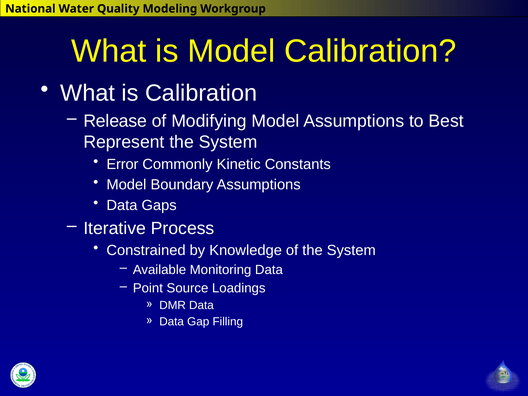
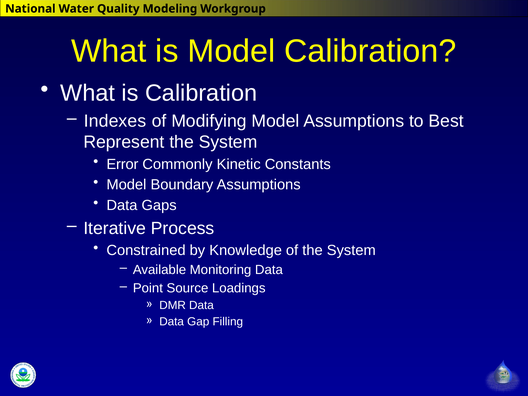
Release: Release -> Indexes
